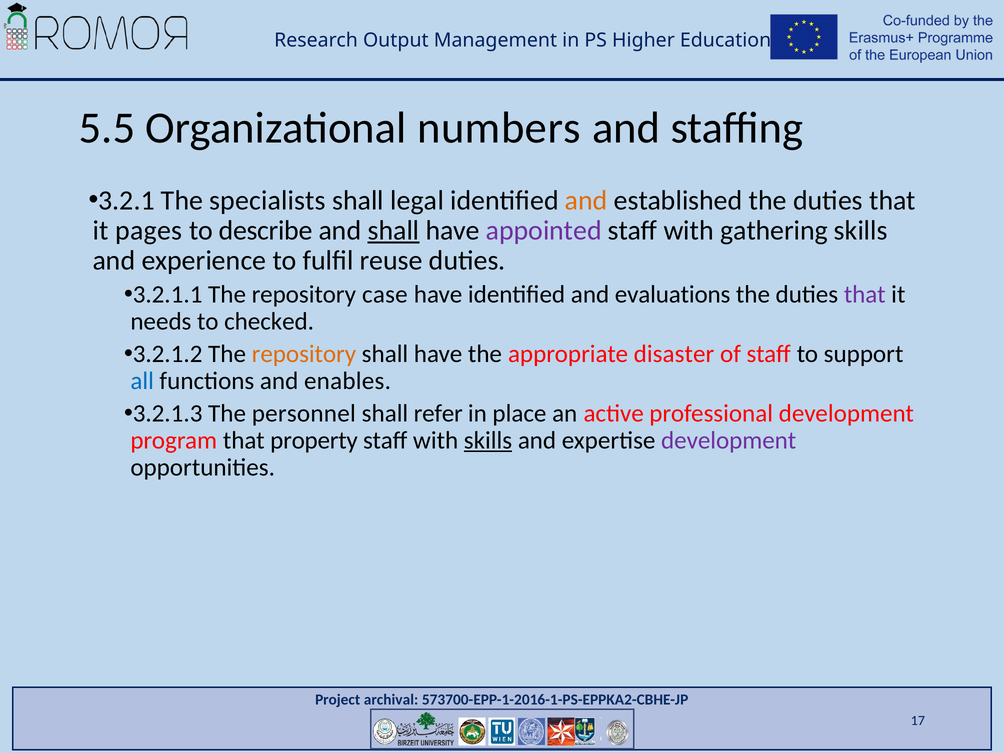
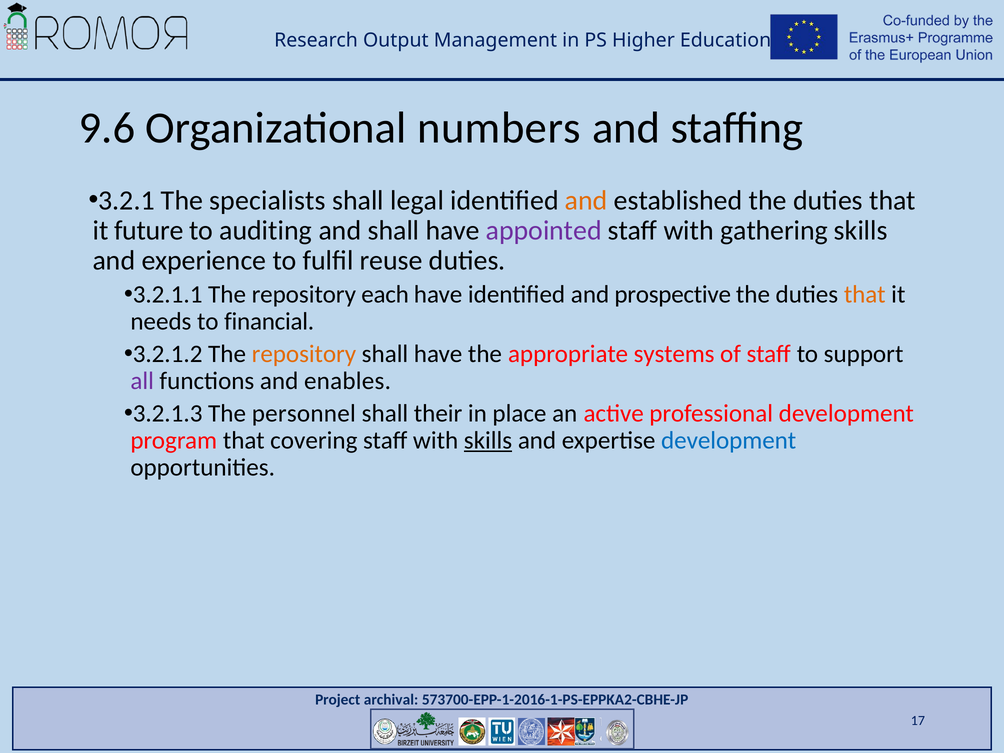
5.5: 5.5 -> 9.6
pages: pages -> future
describe: describe -> auditing
shall at (393, 230) underline: present -> none
case: case -> each
evaluations: evaluations -> prospective
that at (865, 294) colour: purple -> orange
checked: checked -> financial
disaster: disaster -> systems
all colour: blue -> purple
refer: refer -> their
property: property -> covering
development at (729, 440) colour: purple -> blue
